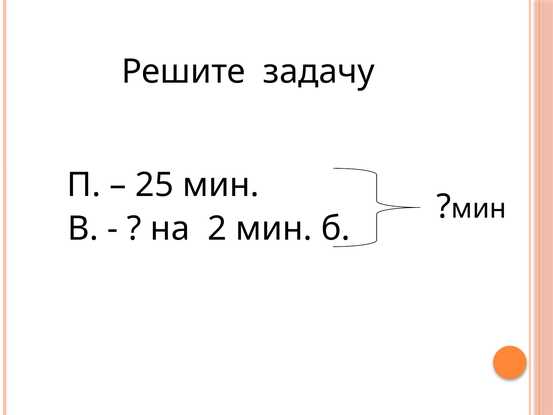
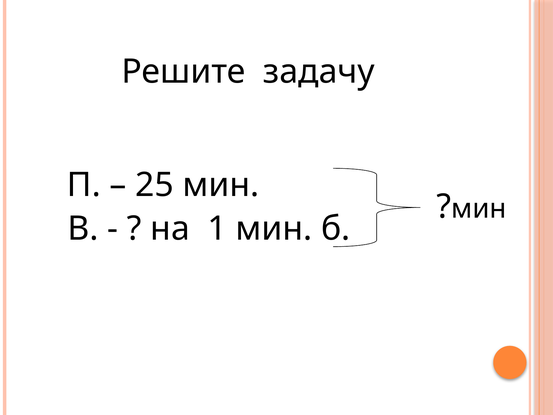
2: 2 -> 1
